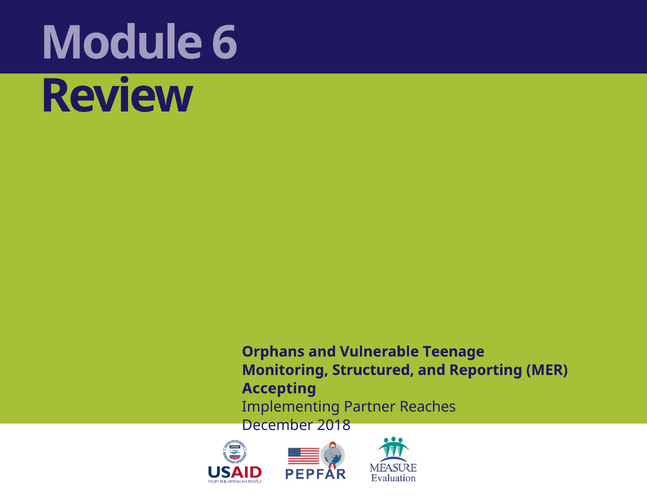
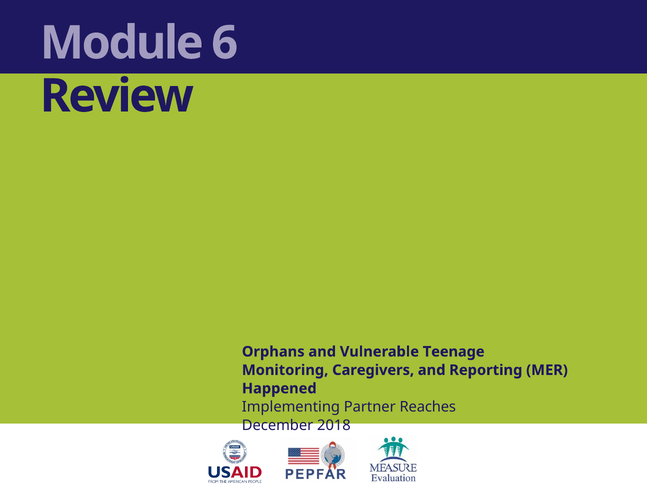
Structured: Structured -> Caregivers
Accepting: Accepting -> Happened
